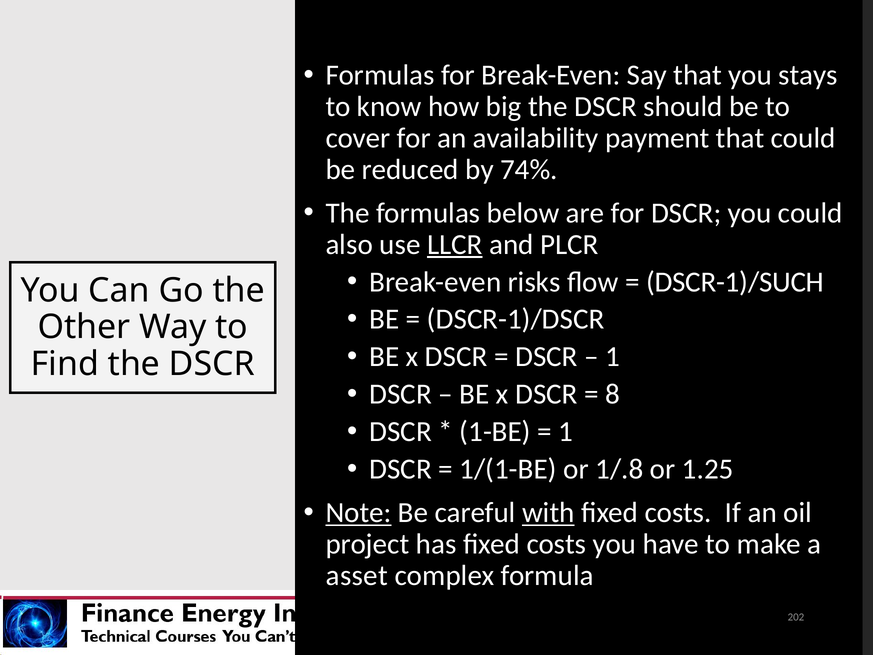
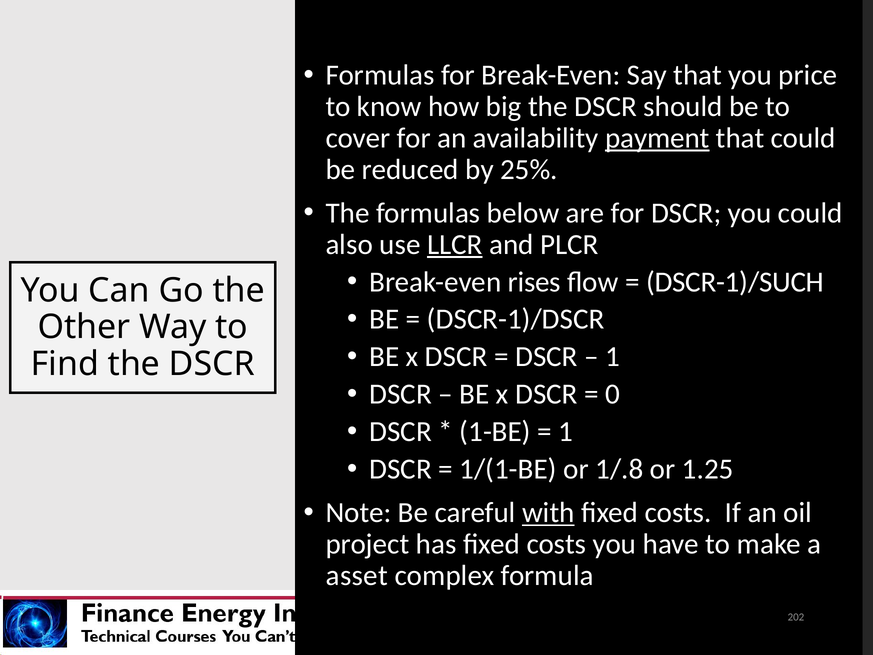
stays: stays -> price
payment underline: none -> present
74%: 74% -> 25%
risks: risks -> rises
8: 8 -> 0
Note underline: present -> none
